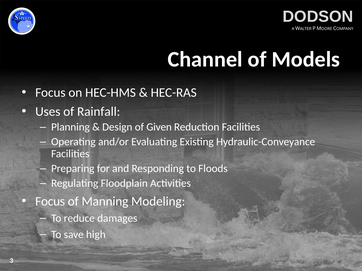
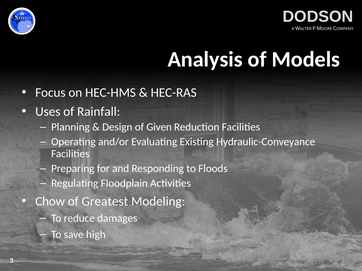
Channel: Channel -> Analysis
Focus at (50, 202): Focus -> Chow
Manning: Manning -> Greatest
